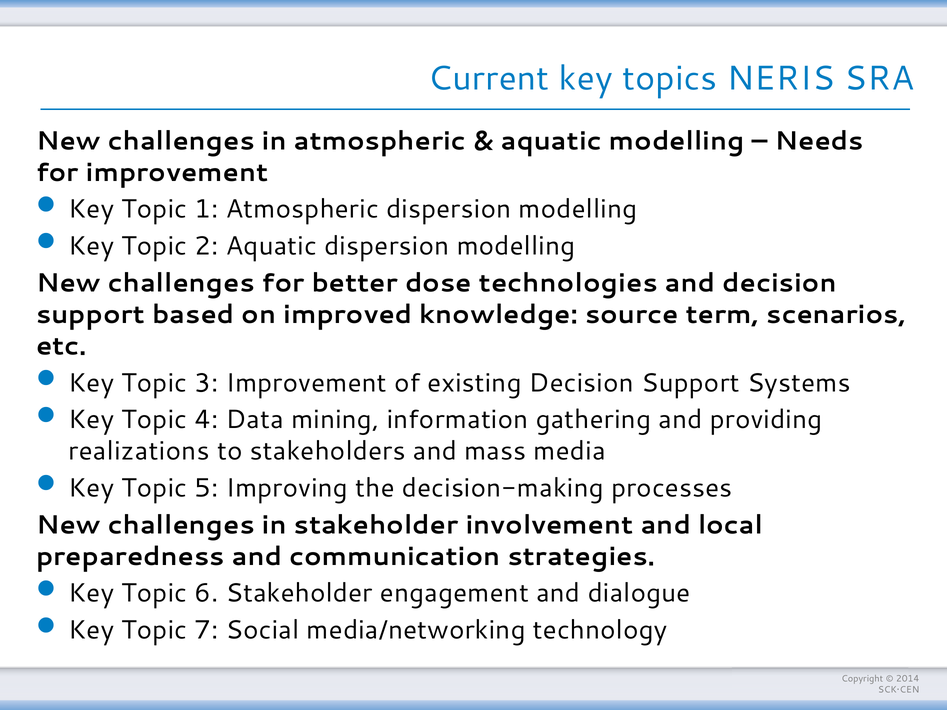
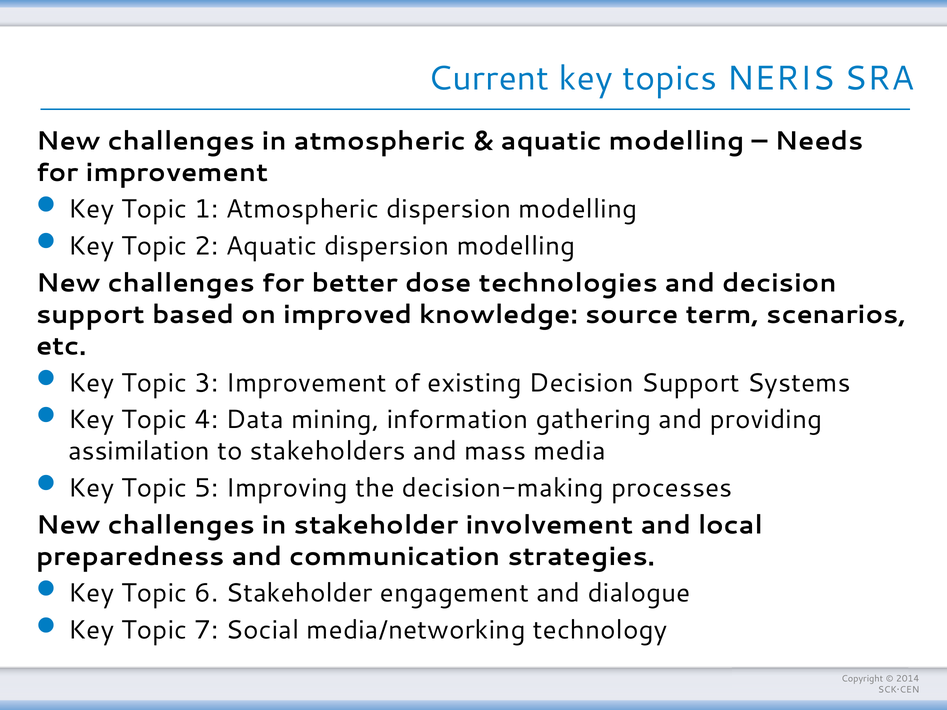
realizations: realizations -> assimilation
